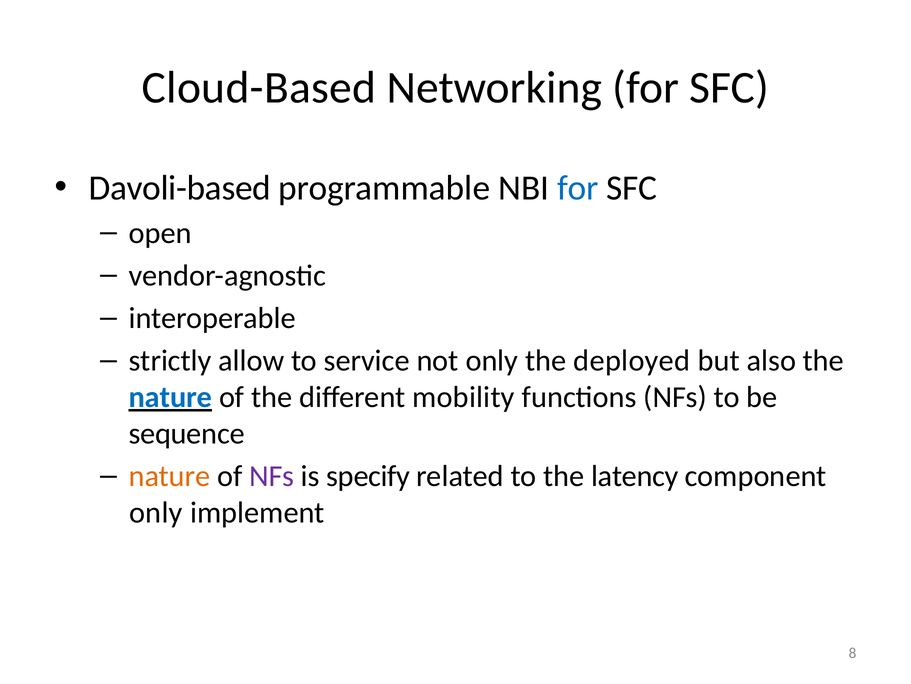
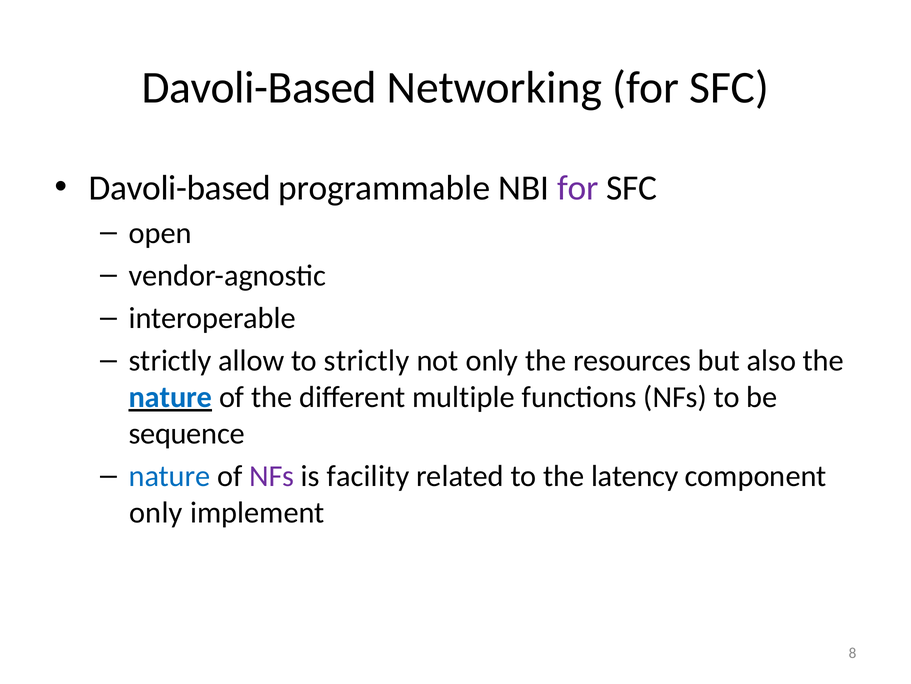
Cloud-Based at (259, 87): Cloud-Based -> Davoli-Based
for at (578, 188) colour: blue -> purple
to service: service -> strictly
deployed: deployed -> resources
mobility: mobility -> multiple
nature at (170, 476) colour: orange -> blue
specify: specify -> facility
